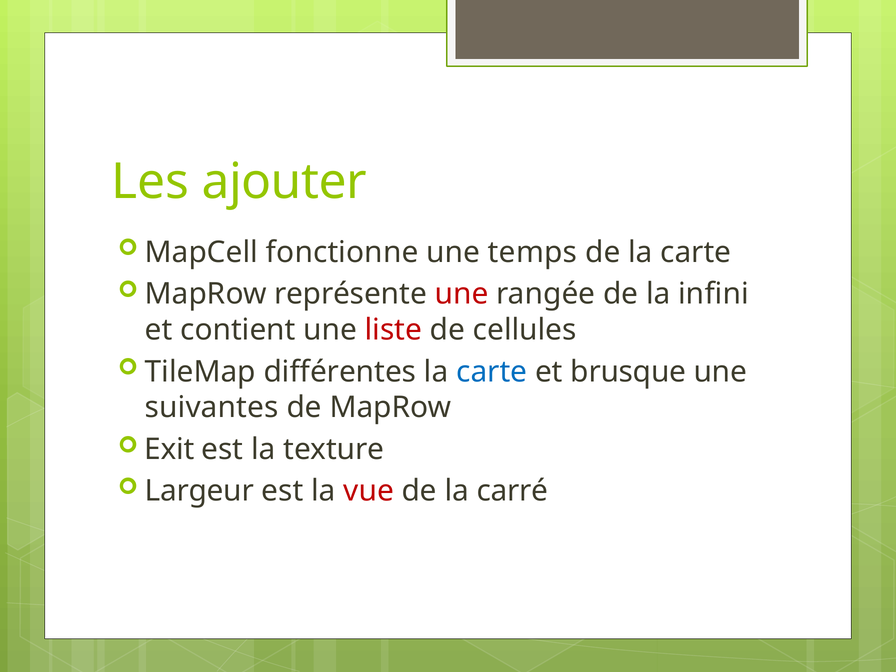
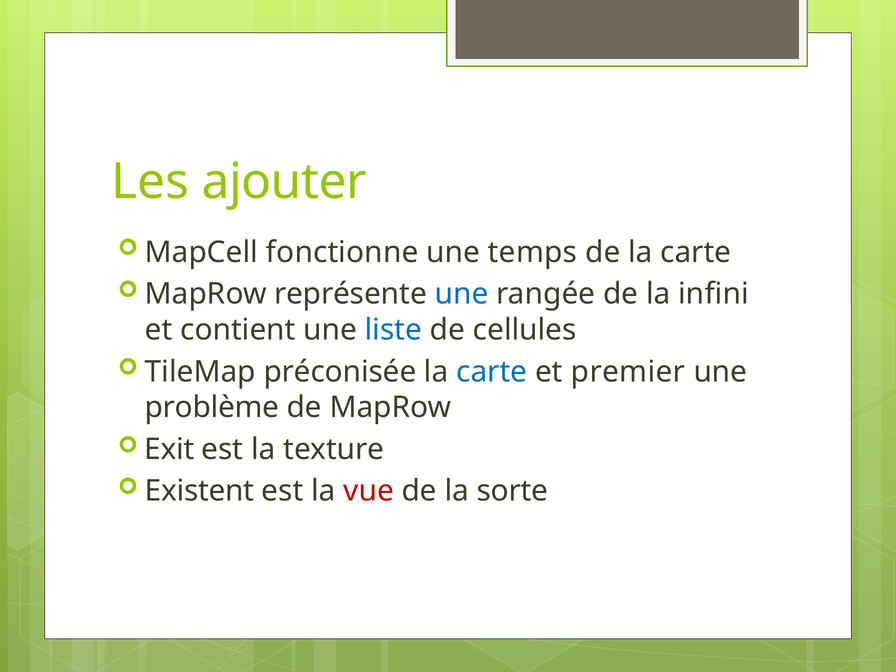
une at (462, 294) colour: red -> blue
liste colour: red -> blue
différentes: différentes -> préconisée
brusque: brusque -> premier
suivantes: suivantes -> problème
Largeur: Largeur -> Existent
carré: carré -> sorte
